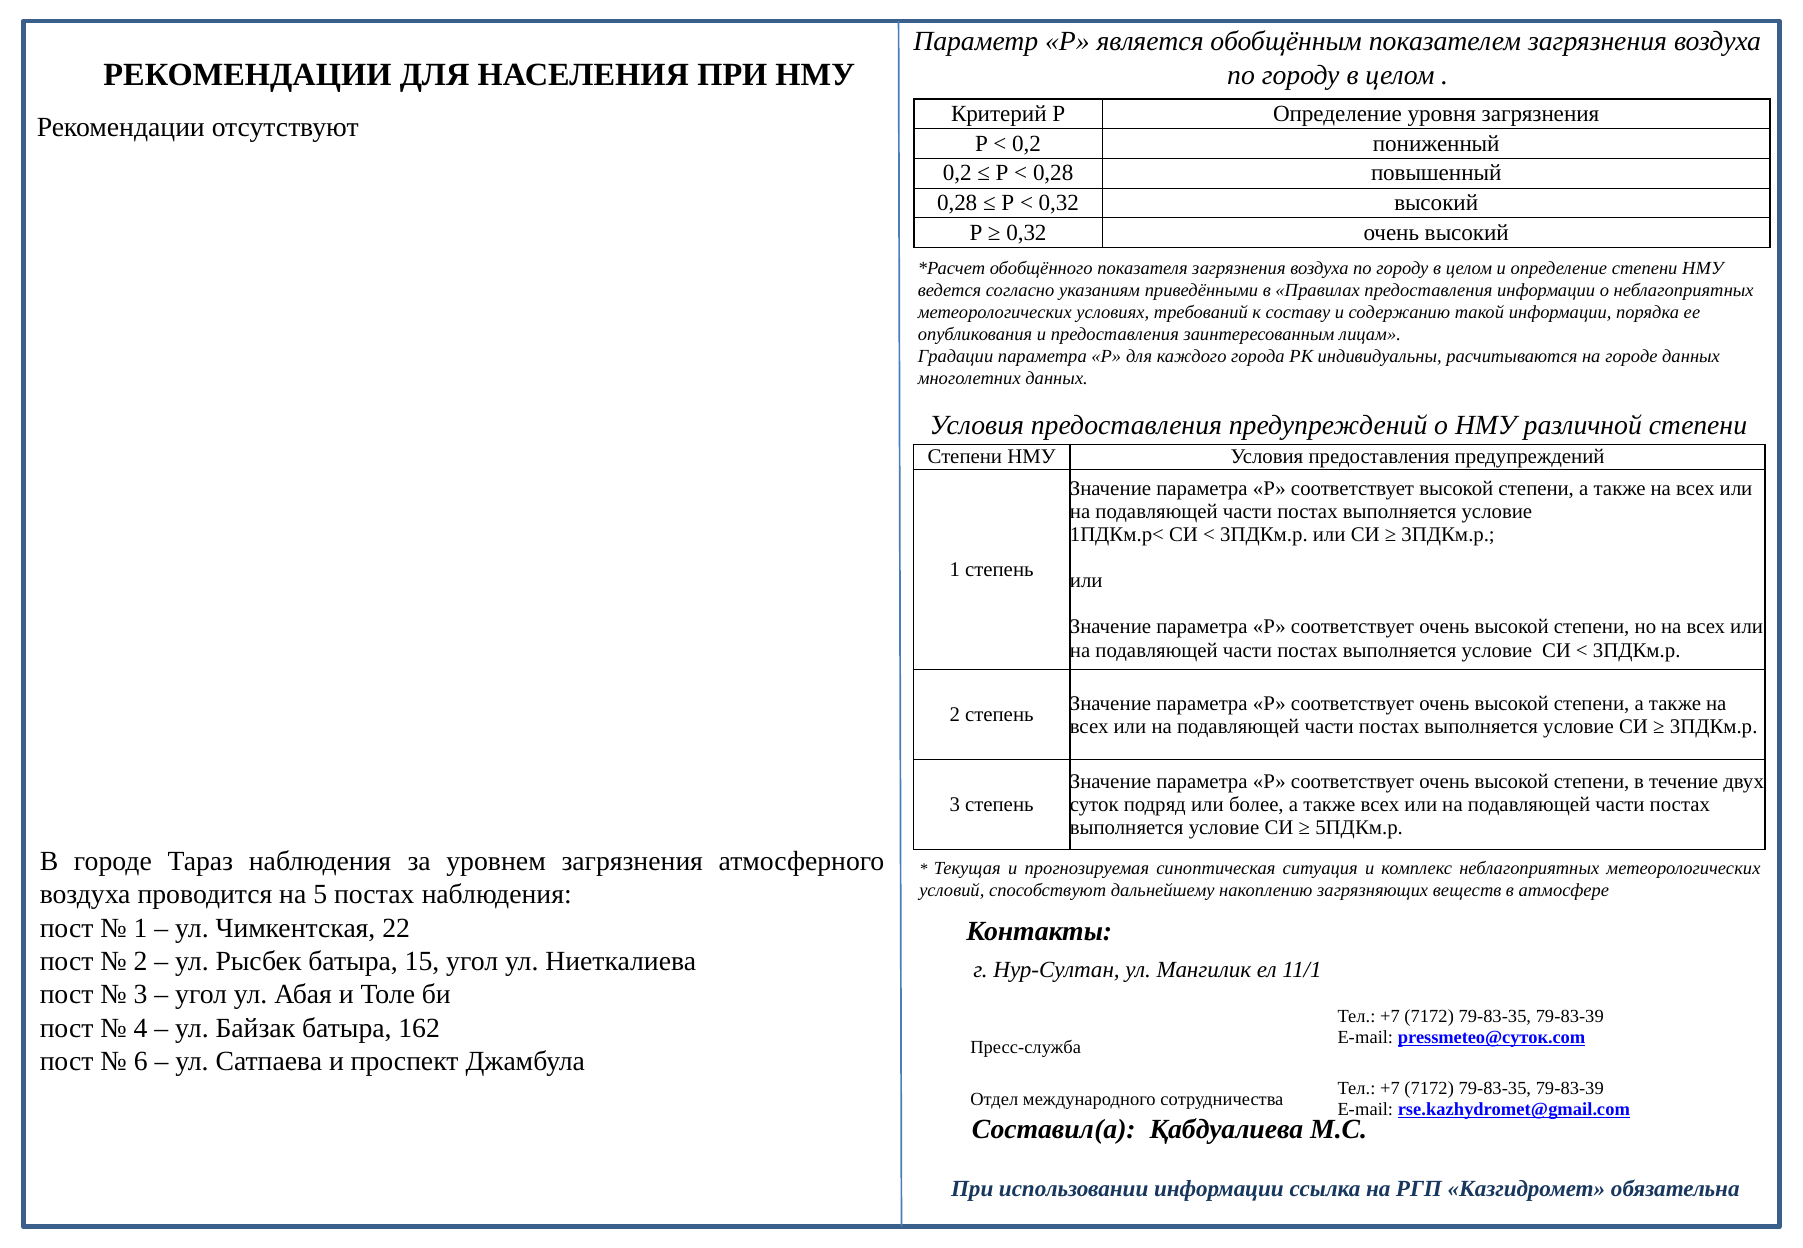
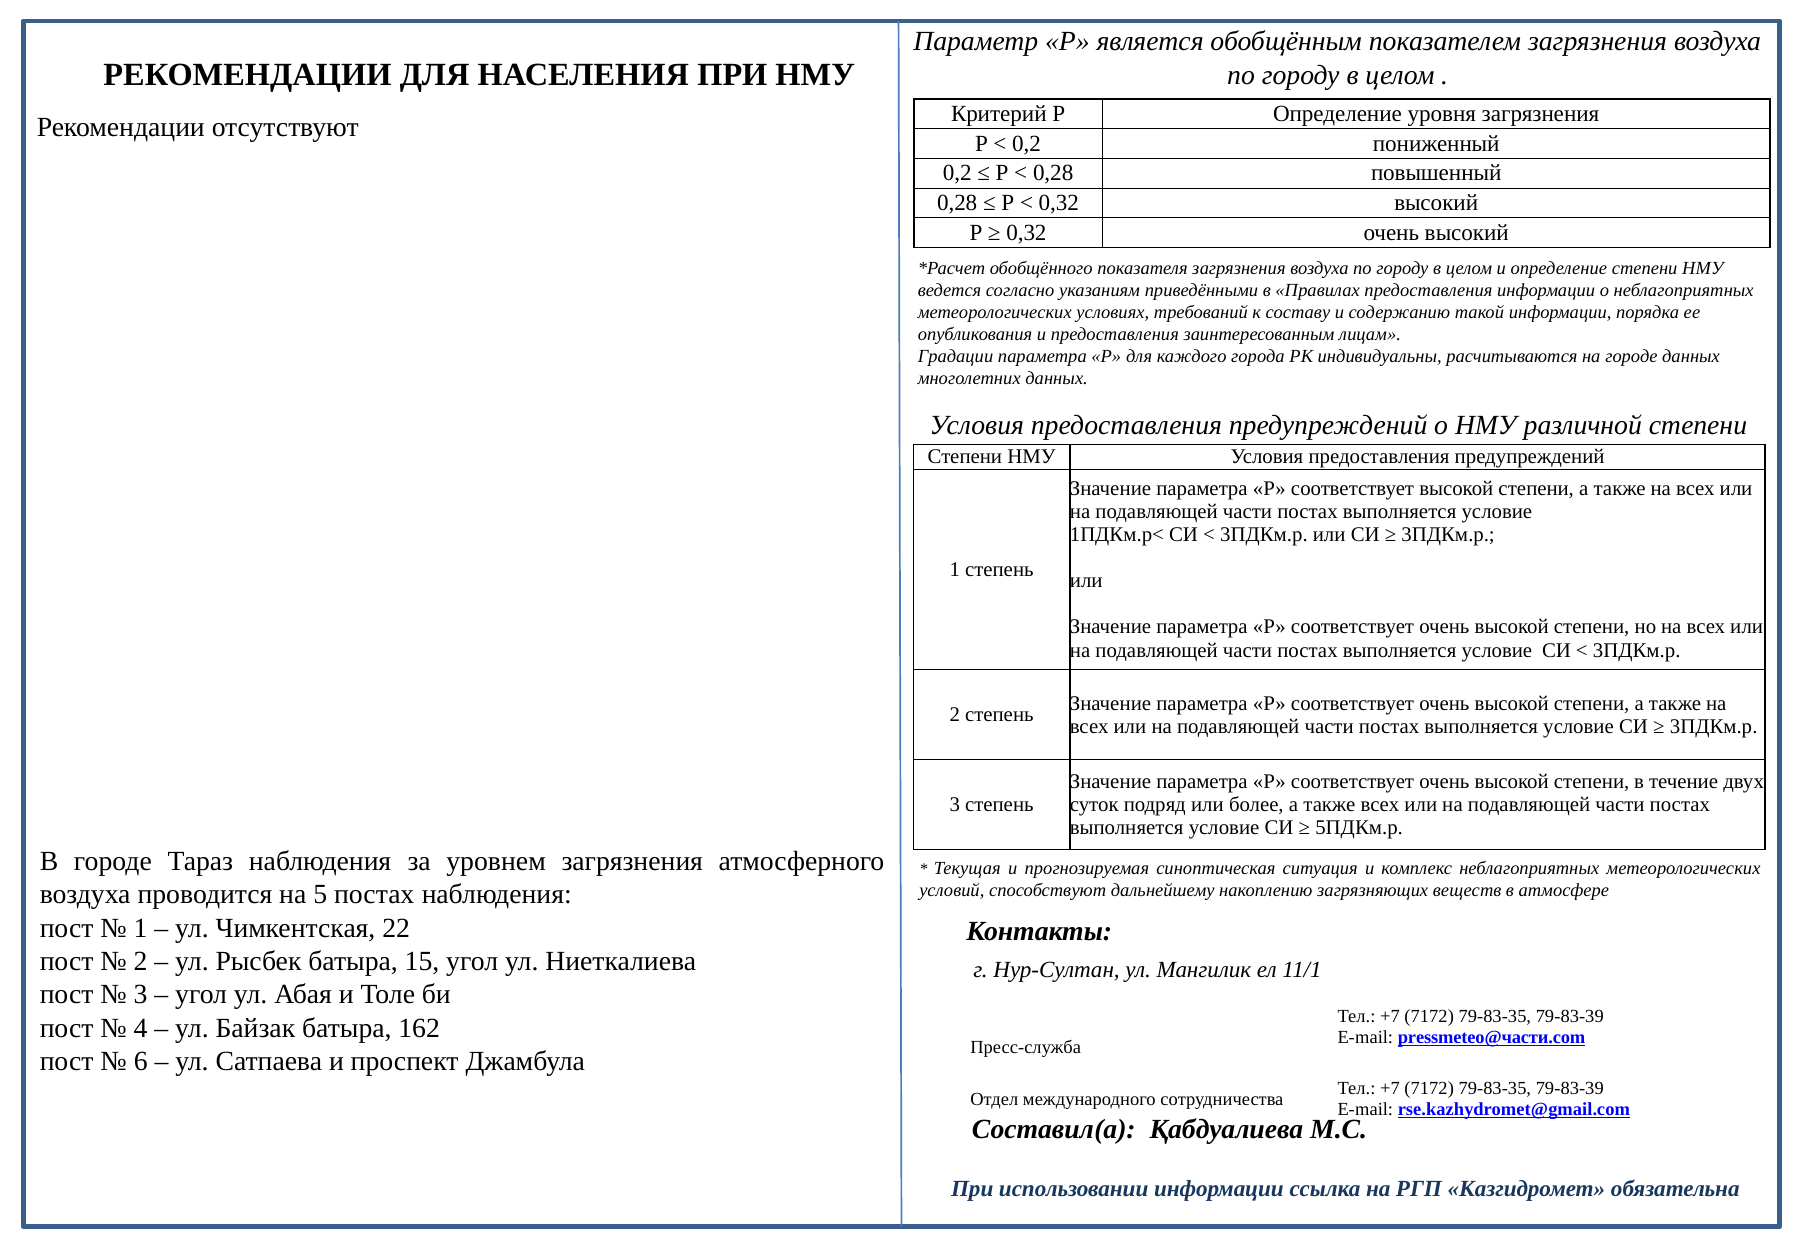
pressmeteo@суток.com: pressmeteo@суток.com -> pressmeteo@части.com
